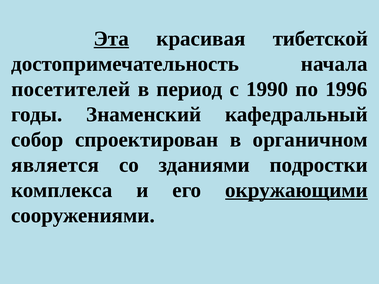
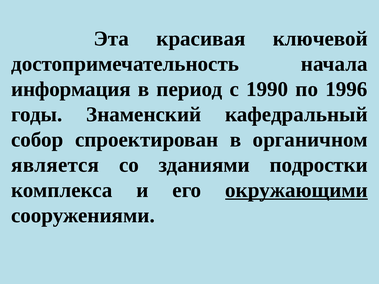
Эта underline: present -> none
тибетской: тибетской -> ключевой
посетителей: посетителей -> информация
